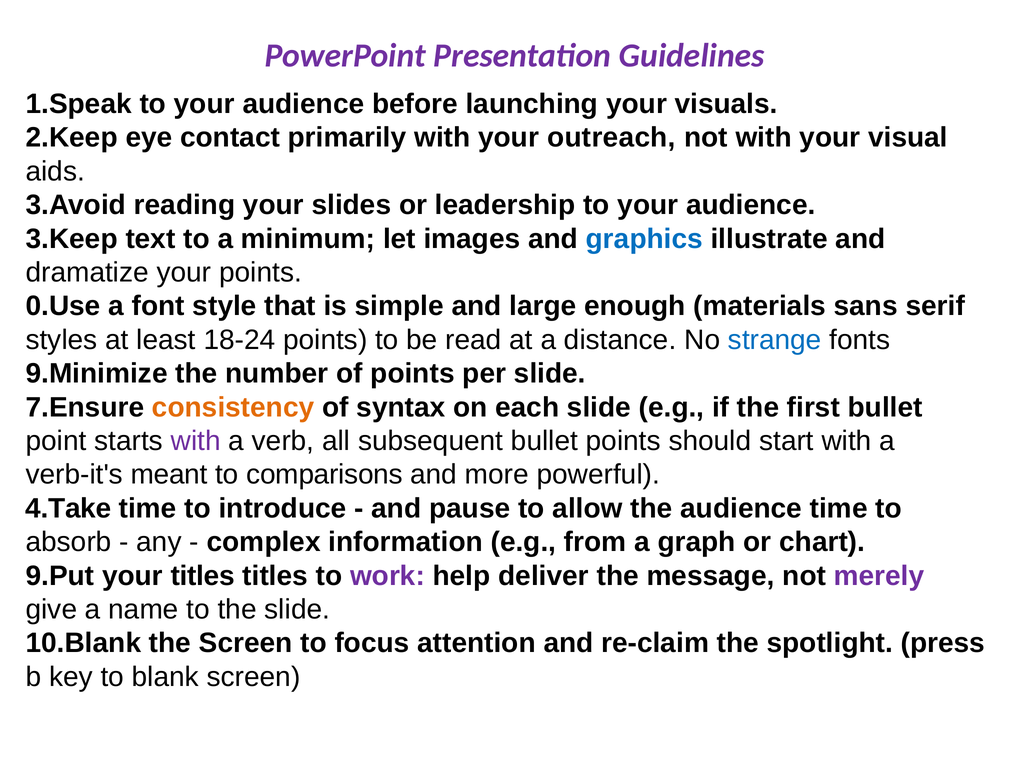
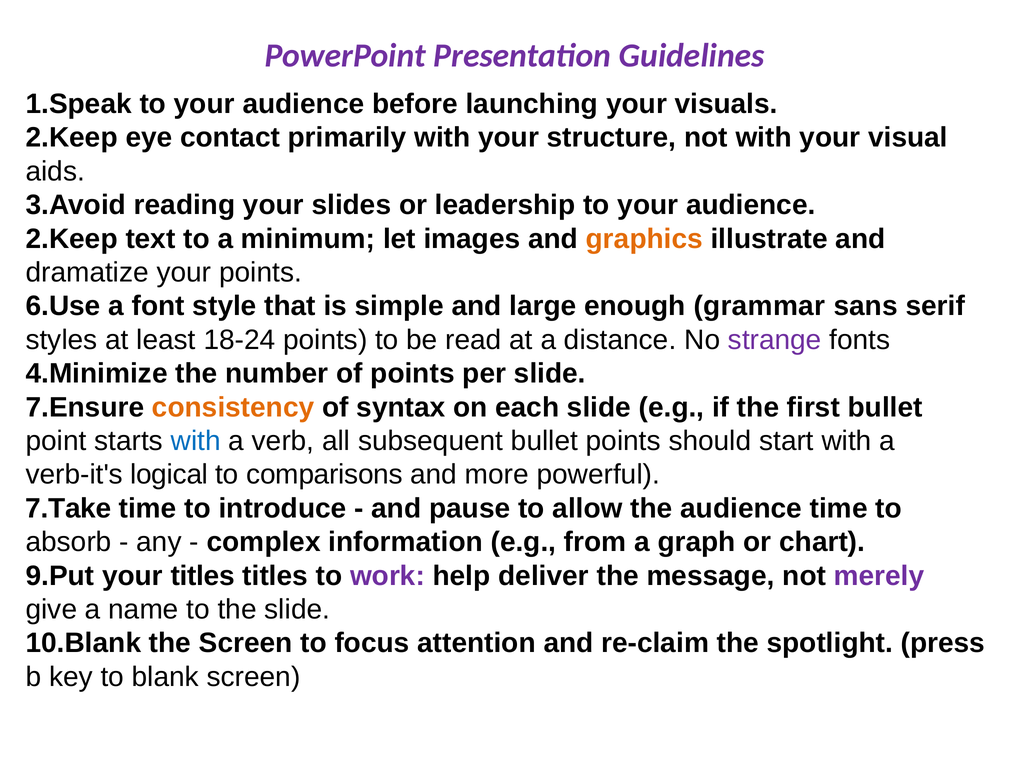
outreach: outreach -> structure
3.Keep at (72, 239): 3.Keep -> 2.Keep
graphics colour: blue -> orange
0.Use: 0.Use -> 6.Use
materials: materials -> grammar
strange colour: blue -> purple
9.Minimize: 9.Minimize -> 4.Minimize
with at (196, 441) colour: purple -> blue
meant: meant -> logical
4.Take: 4.Take -> 7.Take
